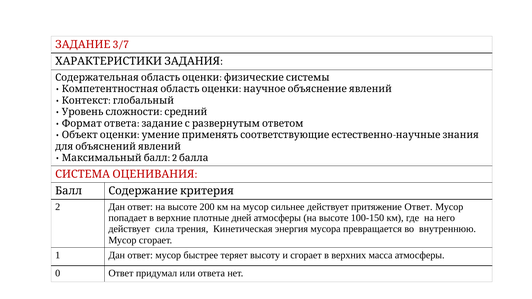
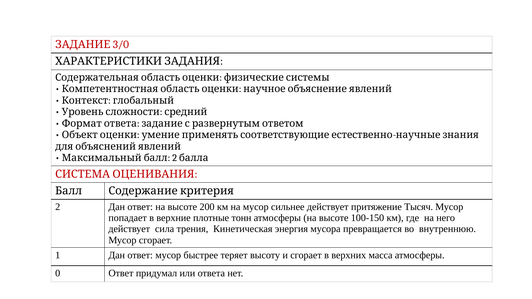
3/7: 3/7 -> 3/0
притяжение Ответ: Ответ -> Тысяч
дней: дней -> тонн
